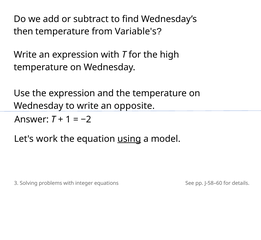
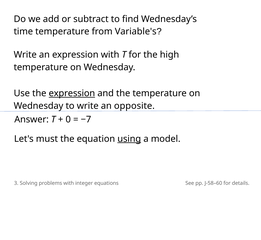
then: then -> time
expression at (72, 93) underline: none -> present
1: 1 -> 0
−2: −2 -> −7
work: work -> must
